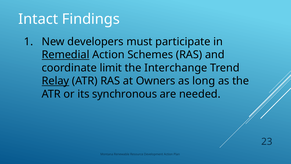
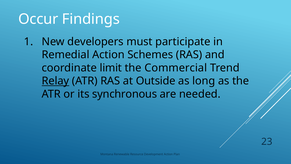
Intact: Intact -> Occur
Remedial underline: present -> none
Interchange: Interchange -> Commercial
Owners: Owners -> Outside
